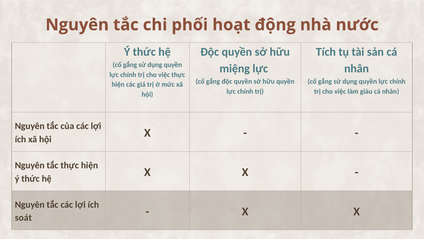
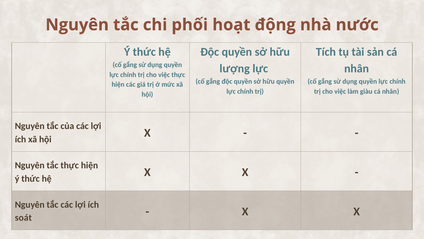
miệng: miệng -> lượng
